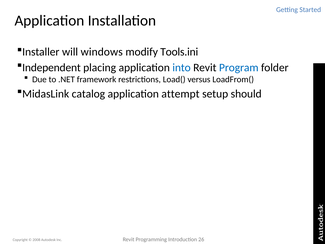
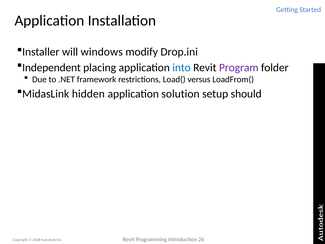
Tools.ini: Tools.ini -> Drop.ini
Program colour: blue -> purple
catalog: catalog -> hidden
attempt: attempt -> solution
